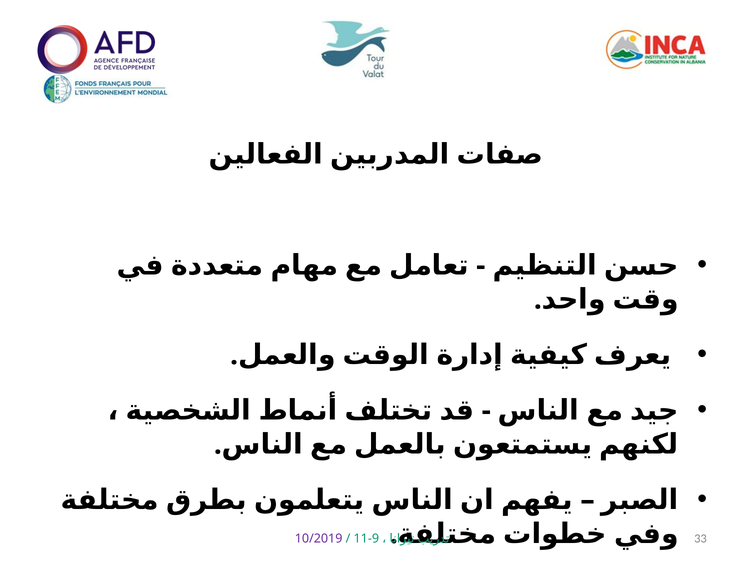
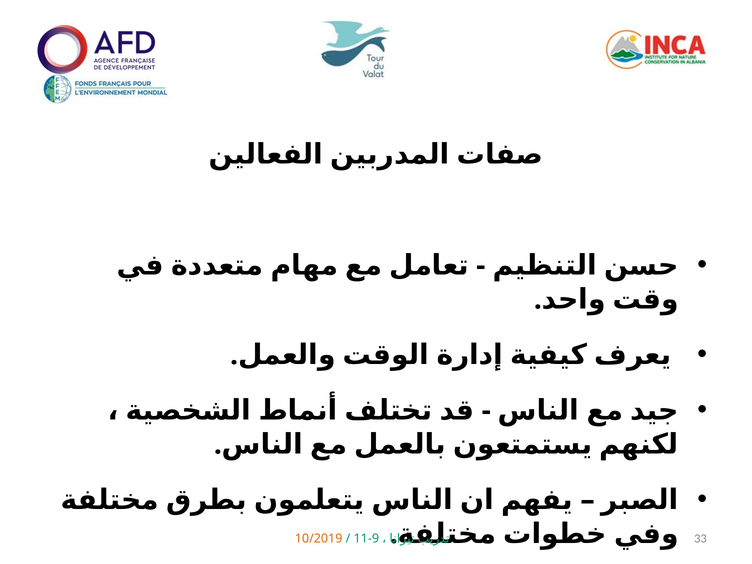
10/2019 colour: purple -> orange
